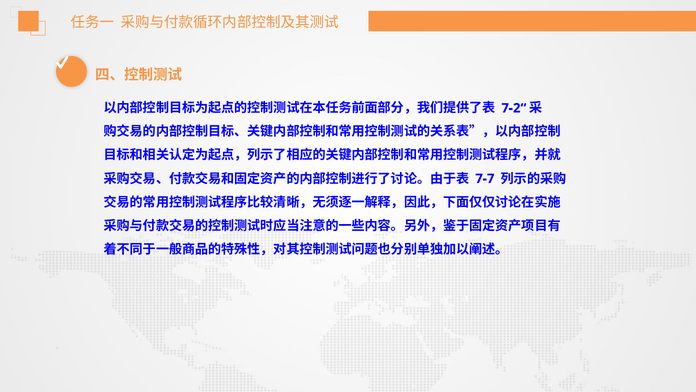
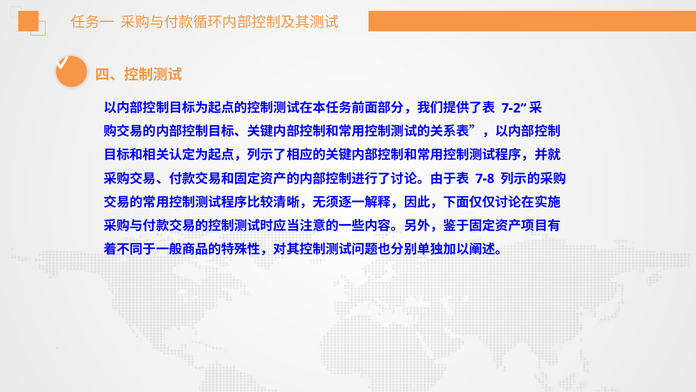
7-7: 7-7 -> 7-8
